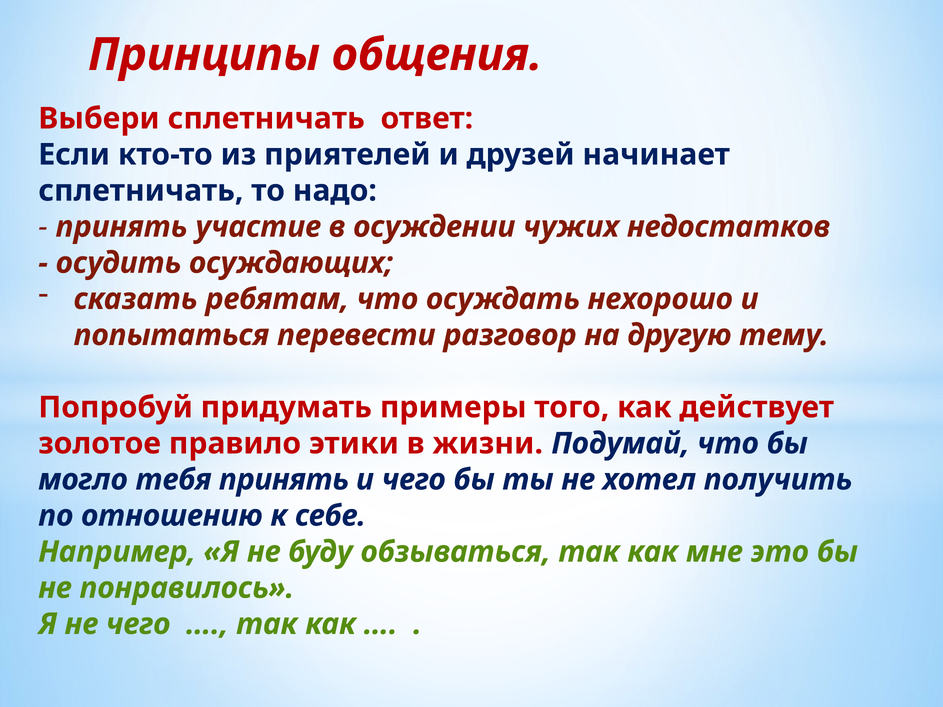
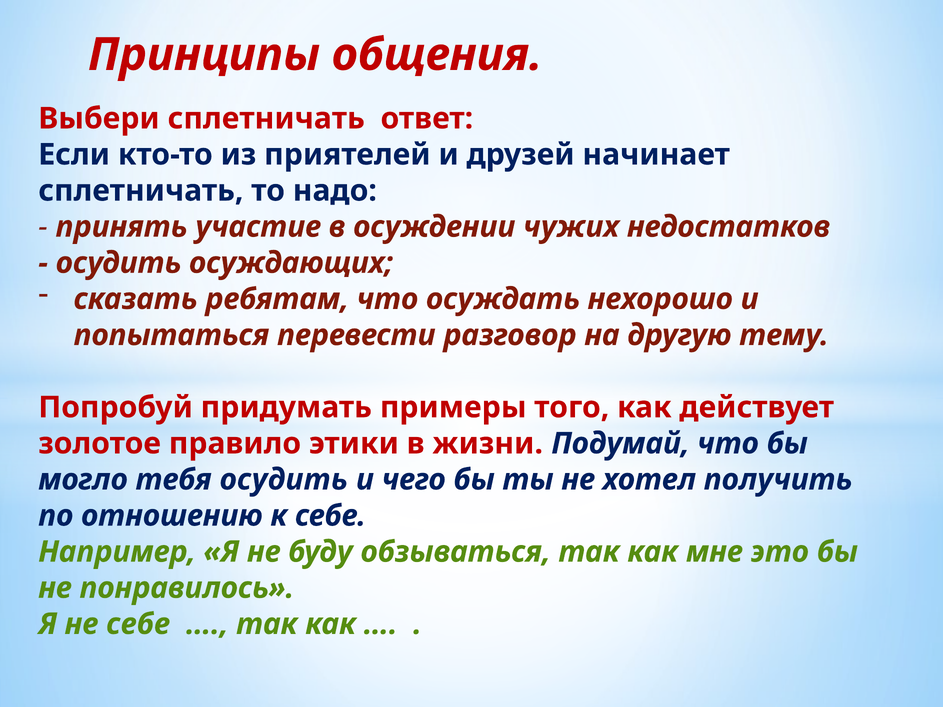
тебя принять: принять -> осудить
не чего: чего -> себе
